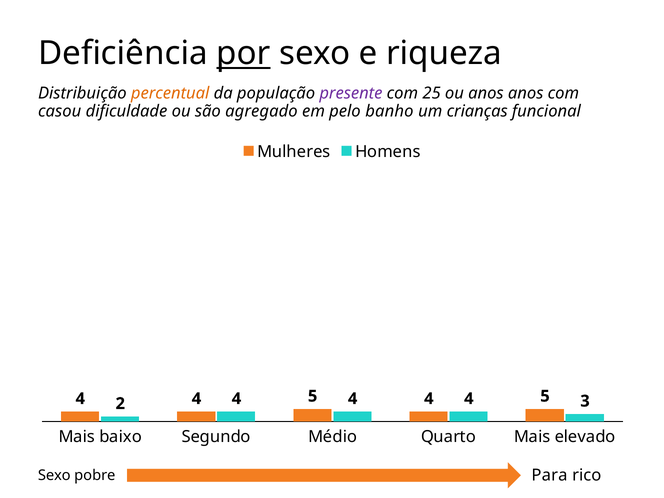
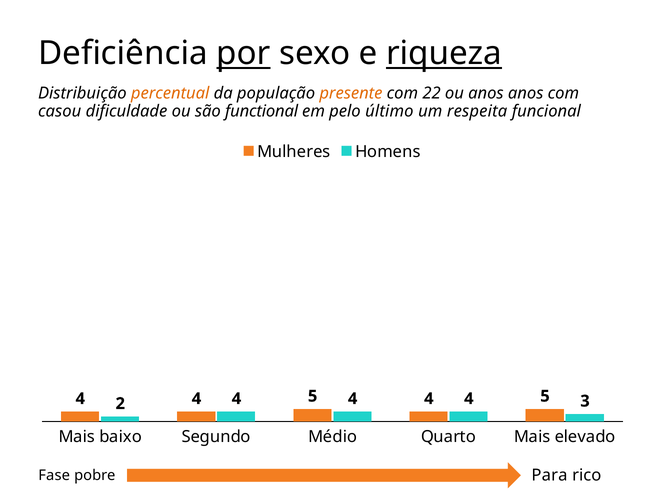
riqueza underline: none -> present
presente colour: purple -> orange
25: 25 -> 22
agregado: agregado -> functional
banho: banho -> último
crianças: crianças -> respeita
Sexo at (54, 475): Sexo -> Fase
